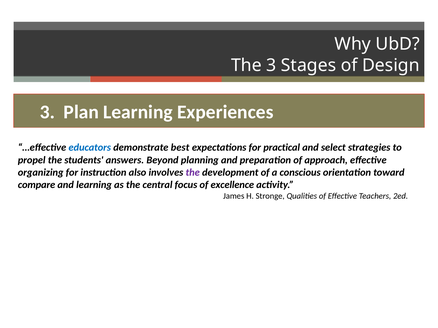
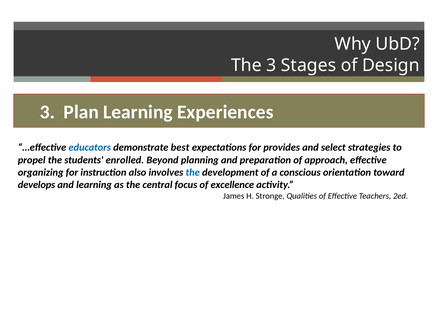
practical: practical -> provides
answers: answers -> enrolled
the at (193, 173) colour: purple -> blue
compare: compare -> develops
